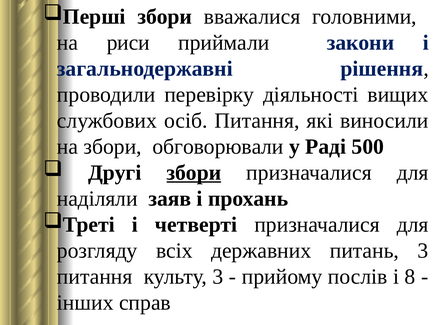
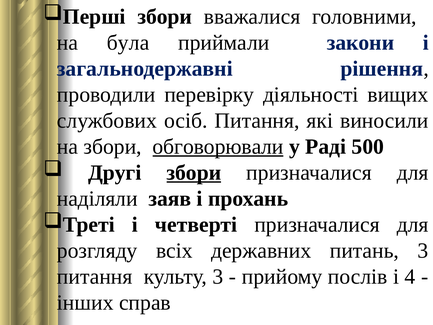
риси: риси -> була
обговорювали underline: none -> present
8: 8 -> 4
